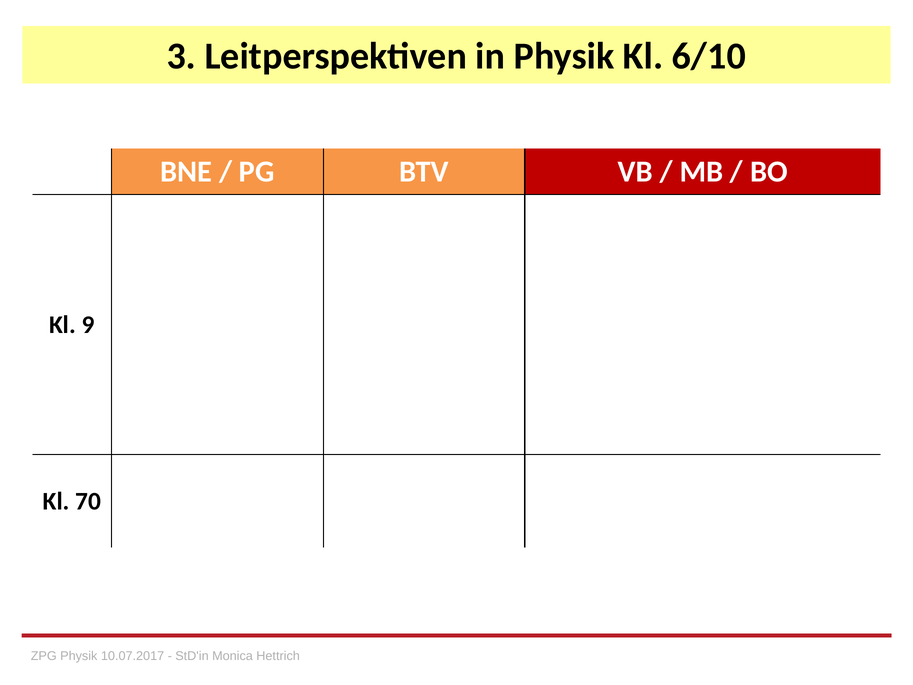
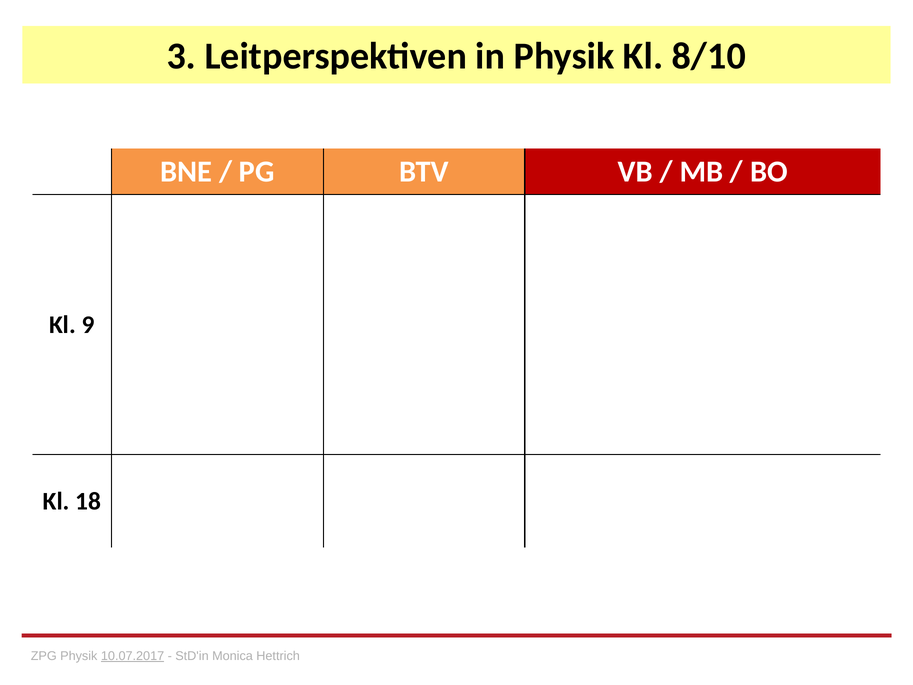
6/10: 6/10 -> 8/10
70: 70 -> 18
10.07.2017 underline: none -> present
